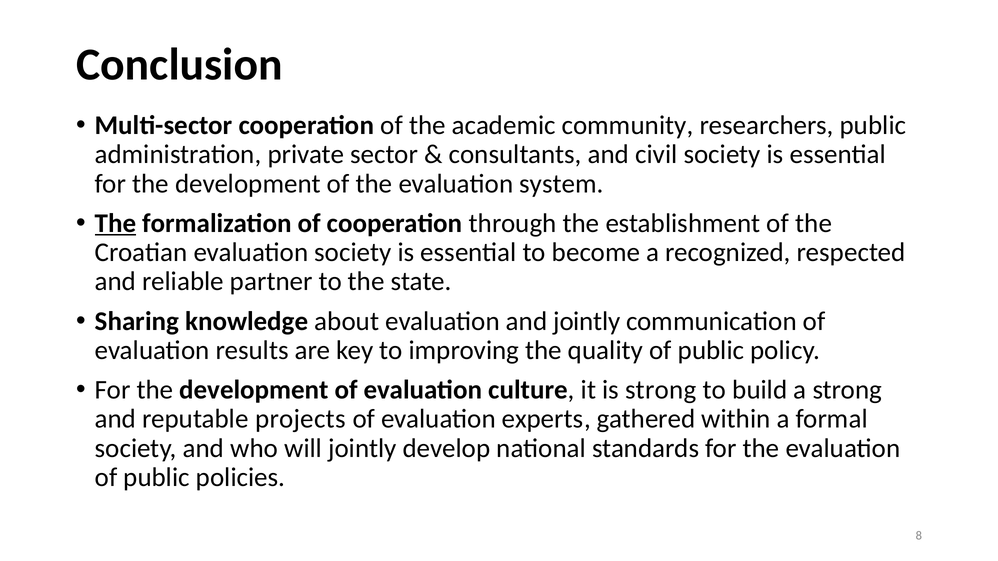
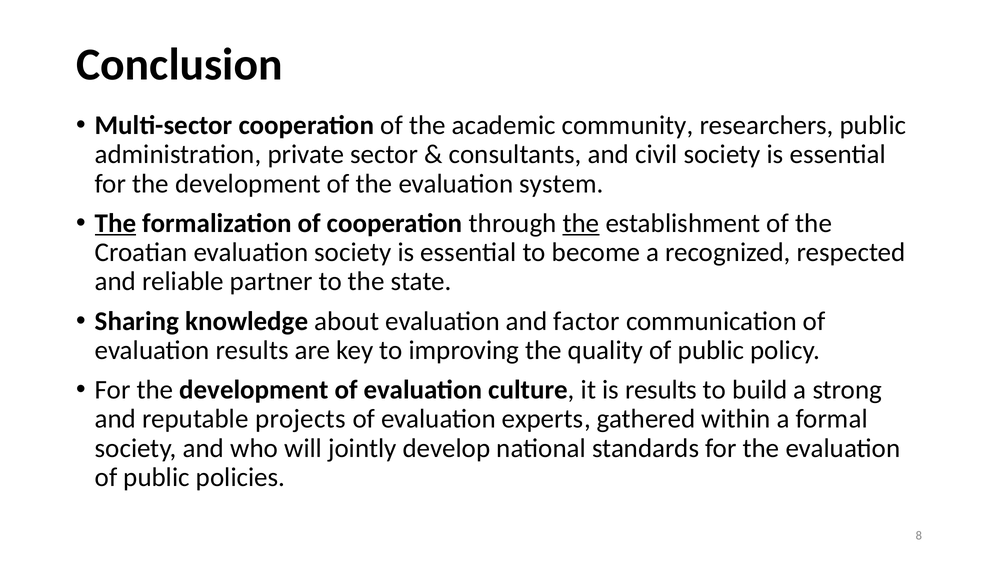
the at (581, 223) underline: none -> present
and jointly: jointly -> factor
is strong: strong -> results
